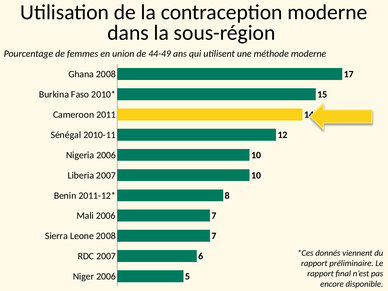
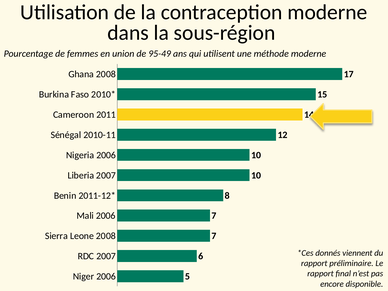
44-49: 44-49 -> 95-49
